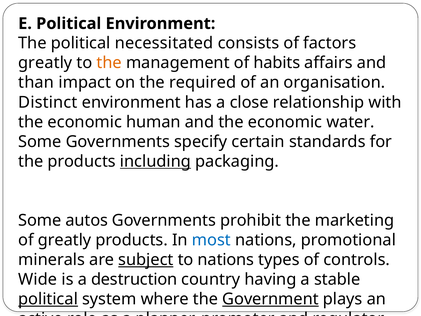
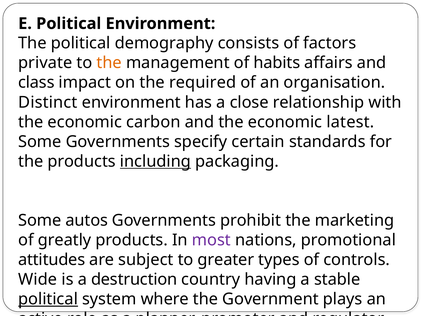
necessitated: necessitated -> demography
greatly at (45, 63): greatly -> private
than: than -> class
human: human -> carbon
water: water -> latest
most colour: blue -> purple
minerals: minerals -> attitudes
subject underline: present -> none
to nations: nations -> greater
Government underline: present -> none
